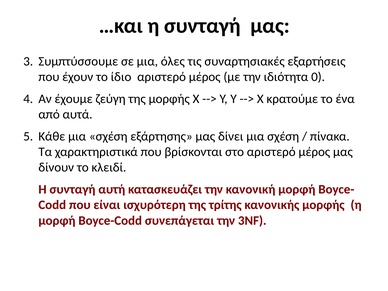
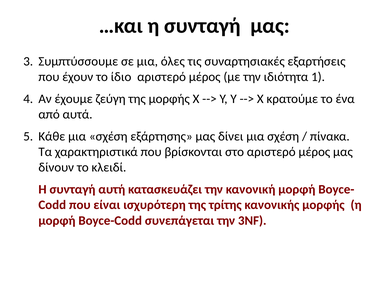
0: 0 -> 1
